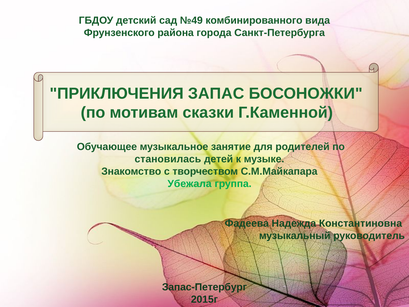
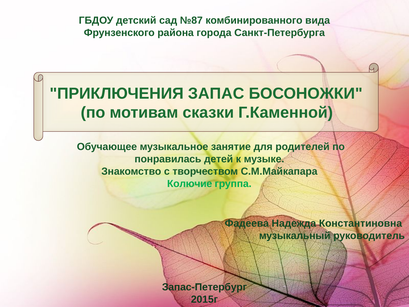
№49: №49 -> №87
становилась: становилась -> понравилась
Убежала: Убежала -> Колючие
